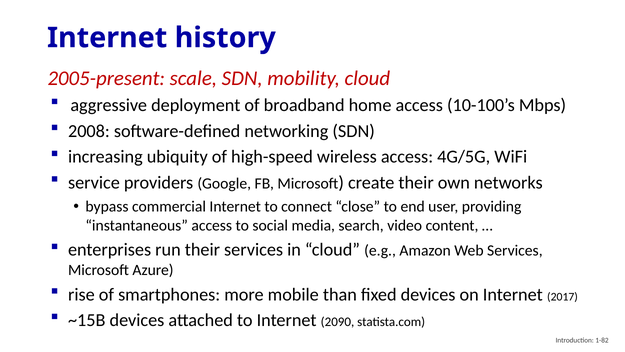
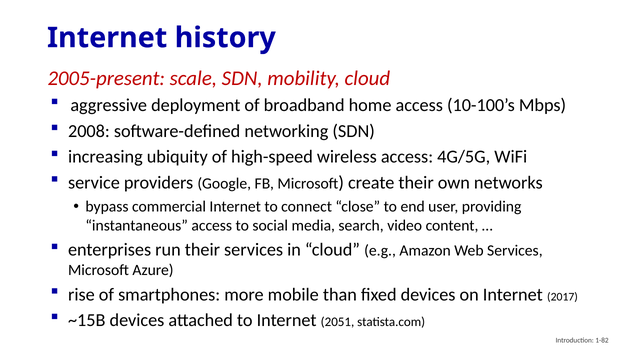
2090: 2090 -> 2051
